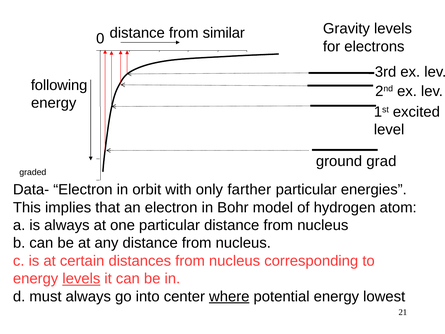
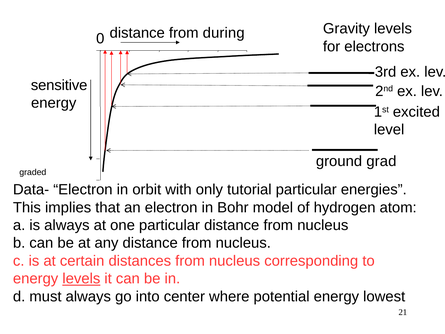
similar: similar -> during
following: following -> sensitive
farther: farther -> tutorial
where underline: present -> none
